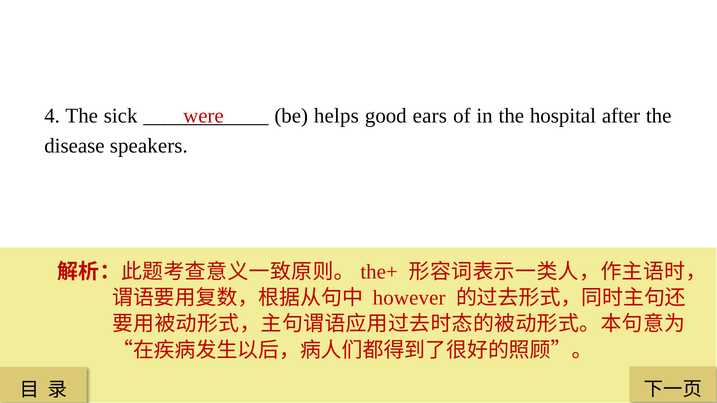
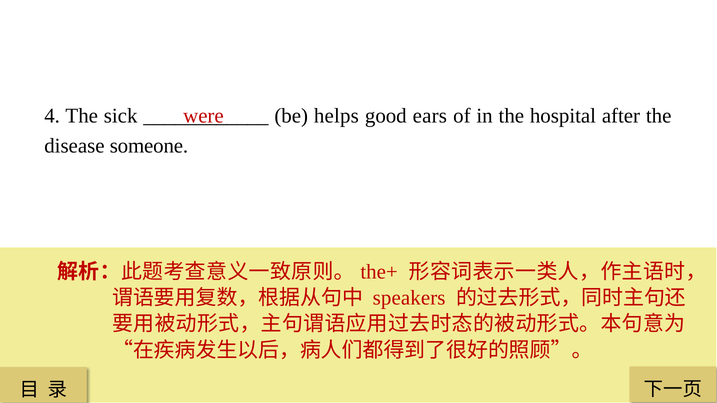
speakers: speakers -> someone
however: however -> speakers
